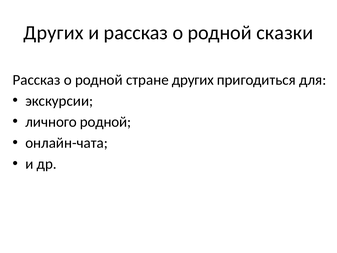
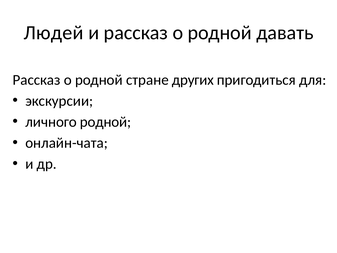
Других at (54, 33): Других -> Людей
сказки: сказки -> давать
